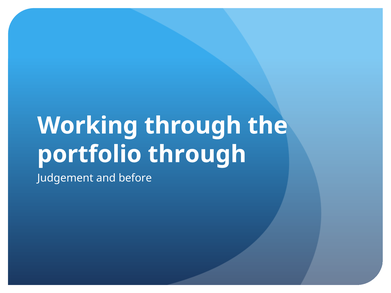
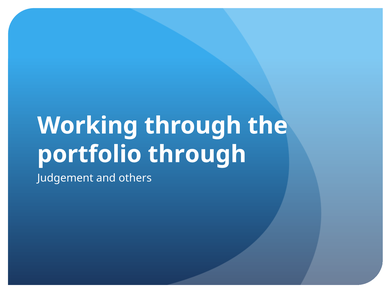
before: before -> others
